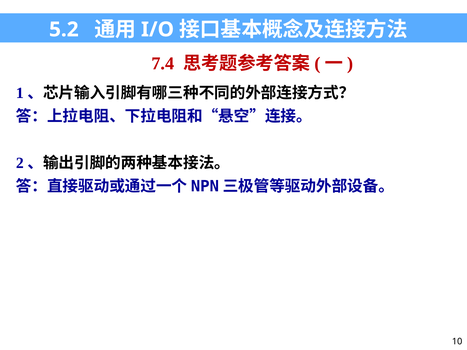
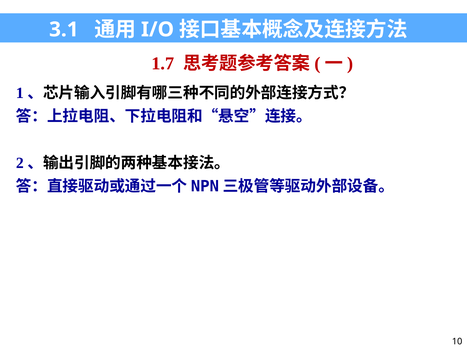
5.2: 5.2 -> 3.1
7.4: 7.4 -> 1.7
